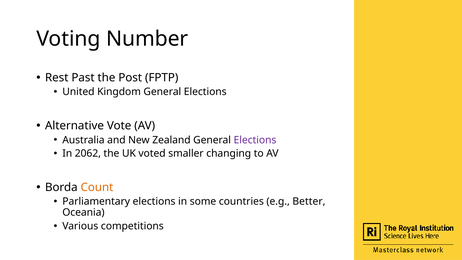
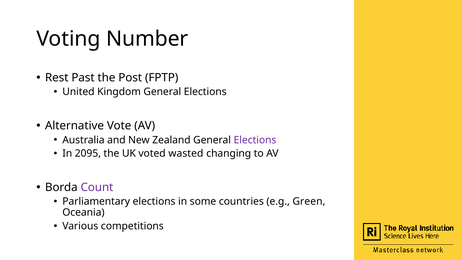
2062: 2062 -> 2095
smaller: smaller -> wasted
Count colour: orange -> purple
Better: Better -> Green
